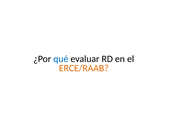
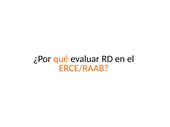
qué colour: blue -> orange
